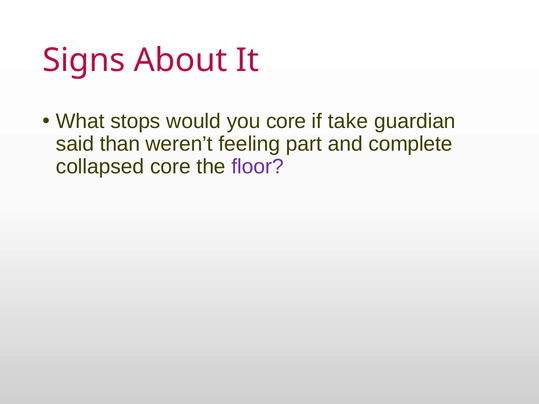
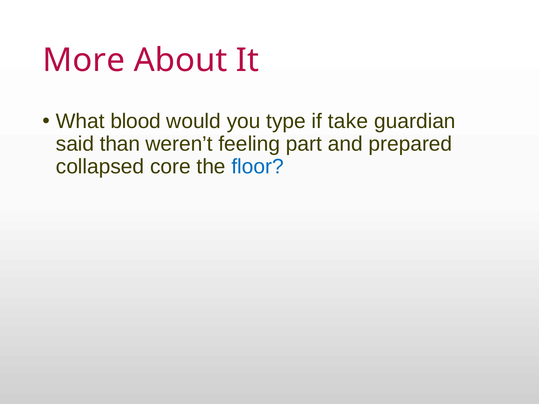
Signs: Signs -> More
stops: stops -> blood
you core: core -> type
complete: complete -> prepared
floor colour: purple -> blue
